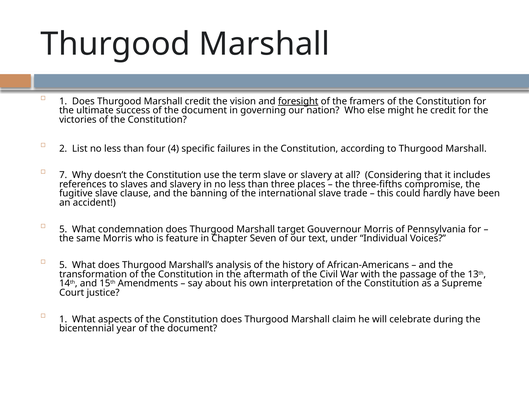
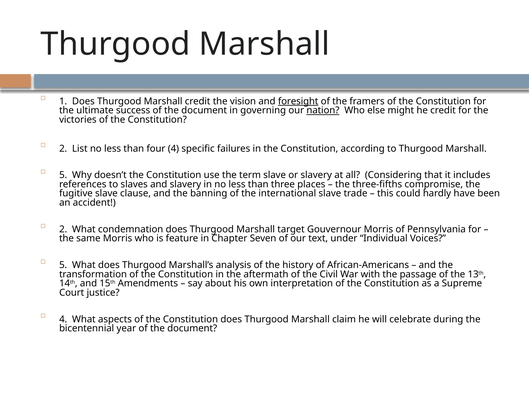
nation underline: none -> present
7 at (63, 175): 7 -> 5
5 at (63, 229): 5 -> 2
1 at (63, 319): 1 -> 4
